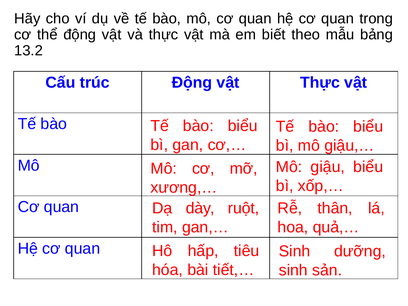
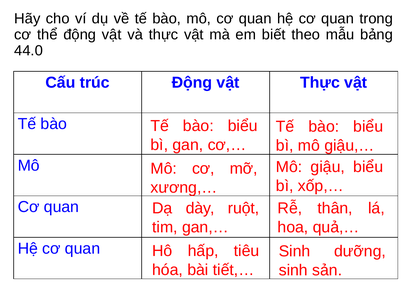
13.2: 13.2 -> 44.0
